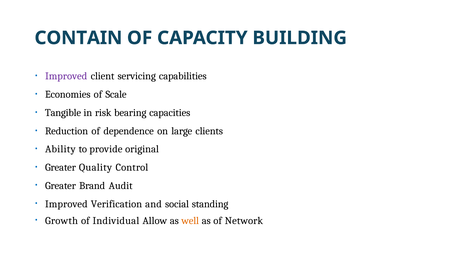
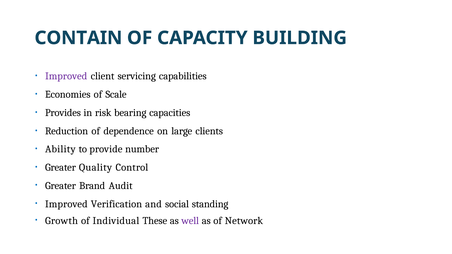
Tangible: Tangible -> Provides
original: original -> number
Allow: Allow -> These
well colour: orange -> purple
